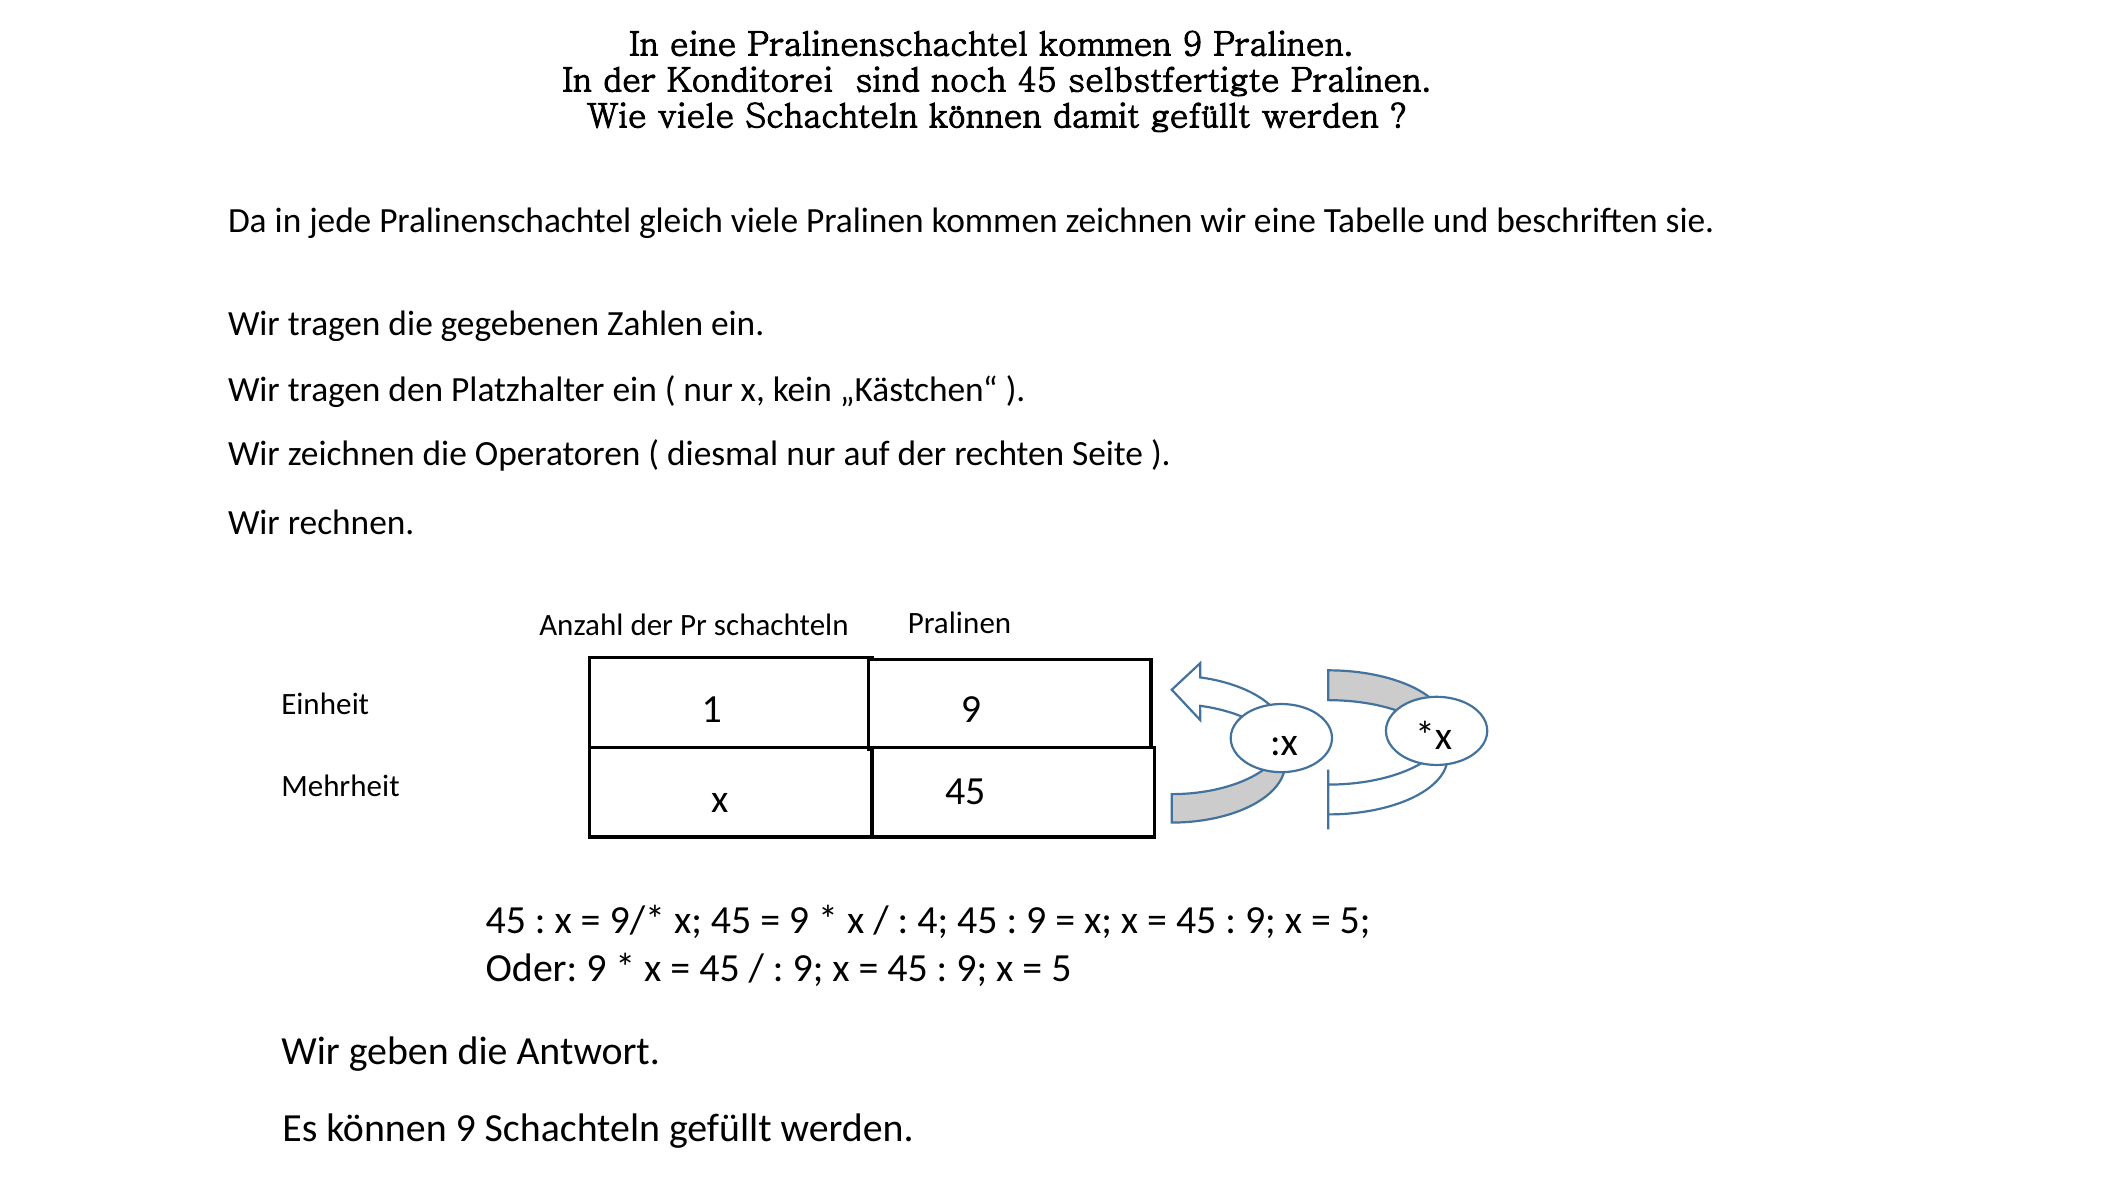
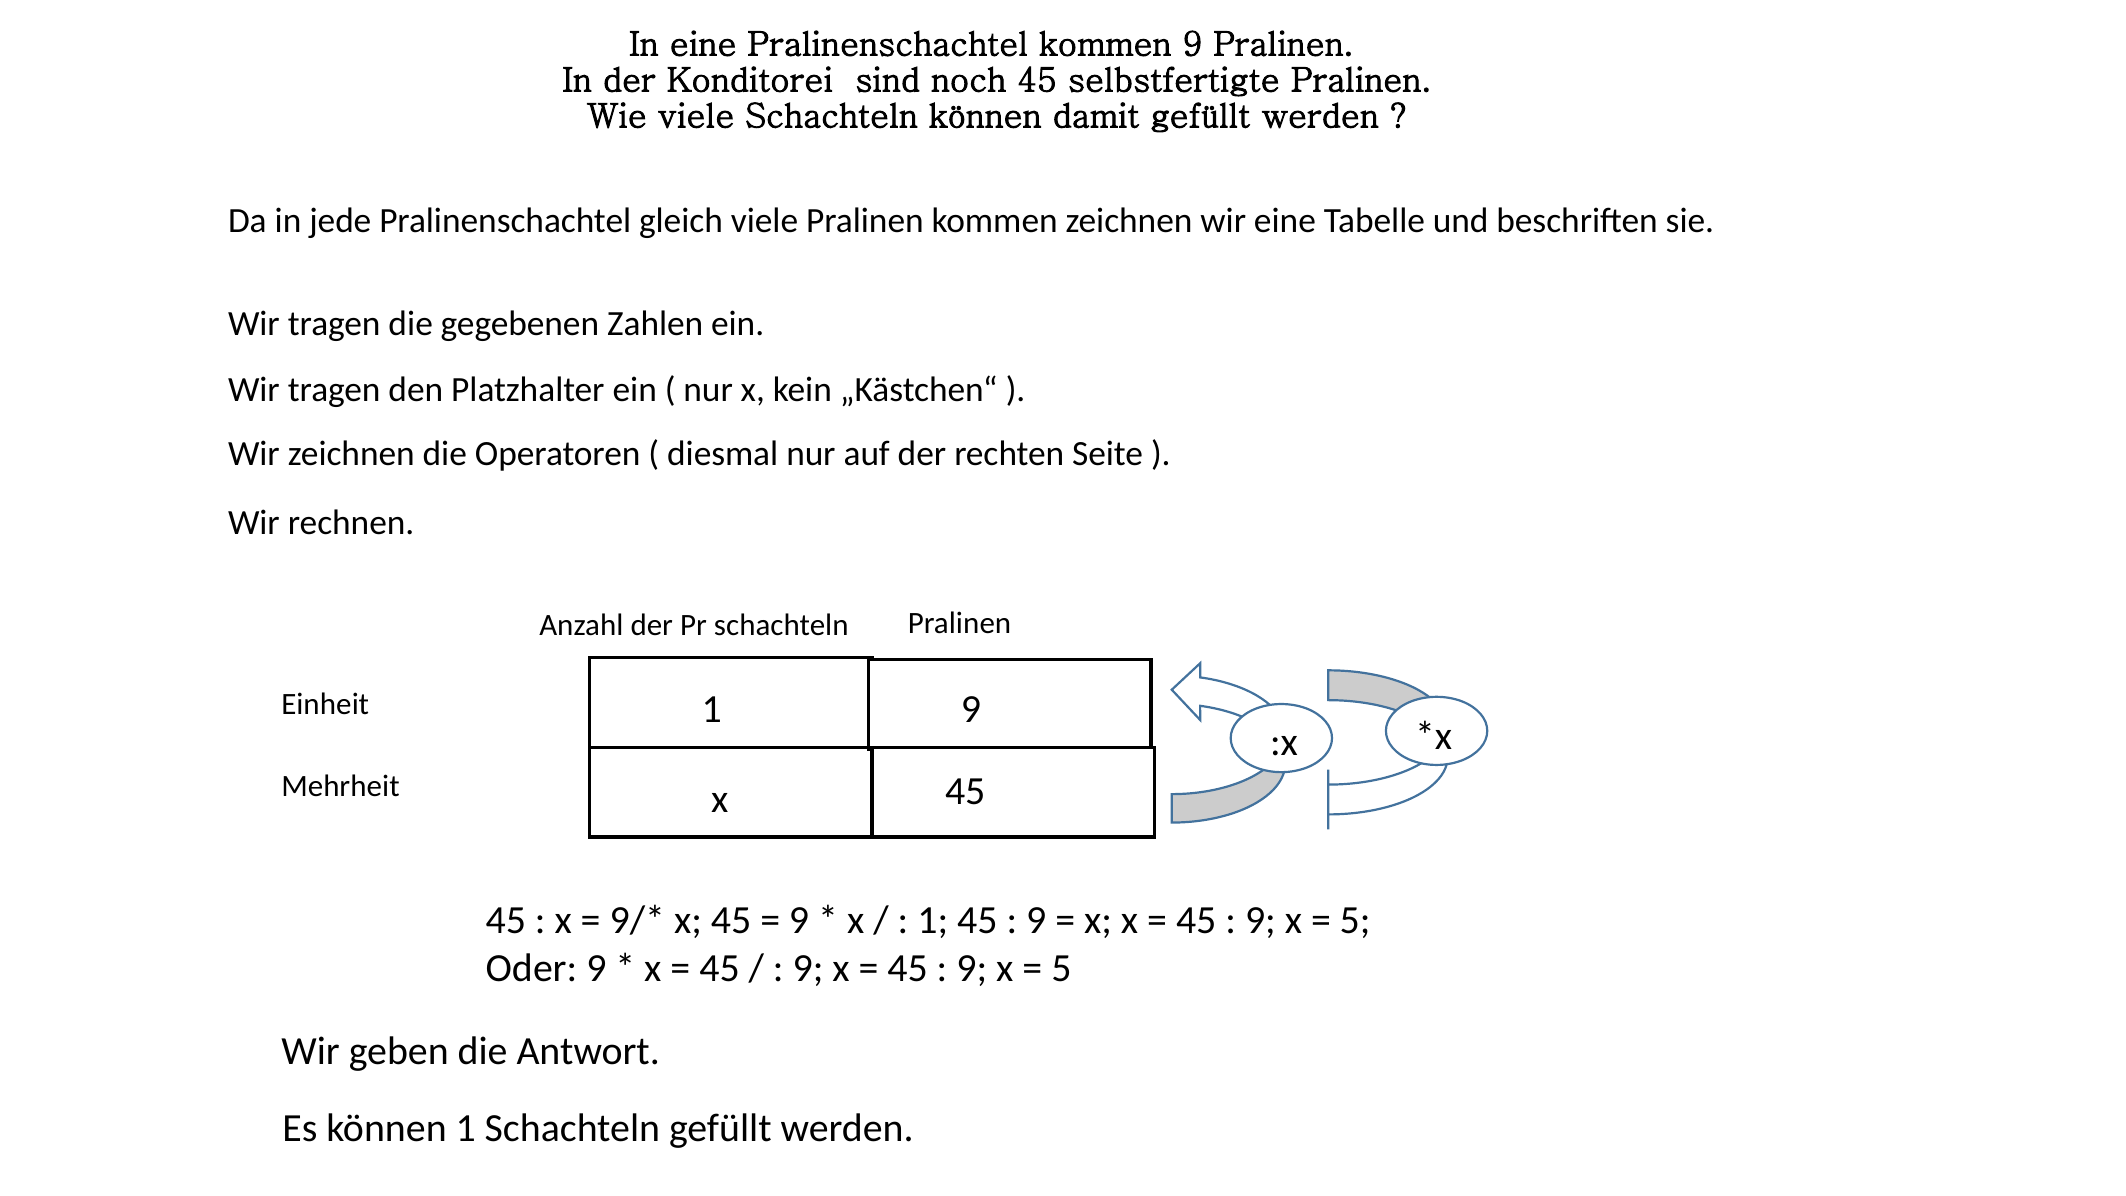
4 at (933, 920): 4 -> 1
können 9: 9 -> 1
